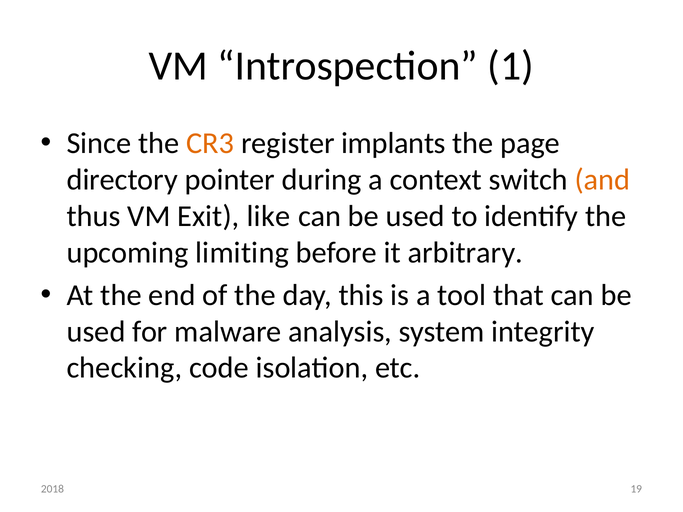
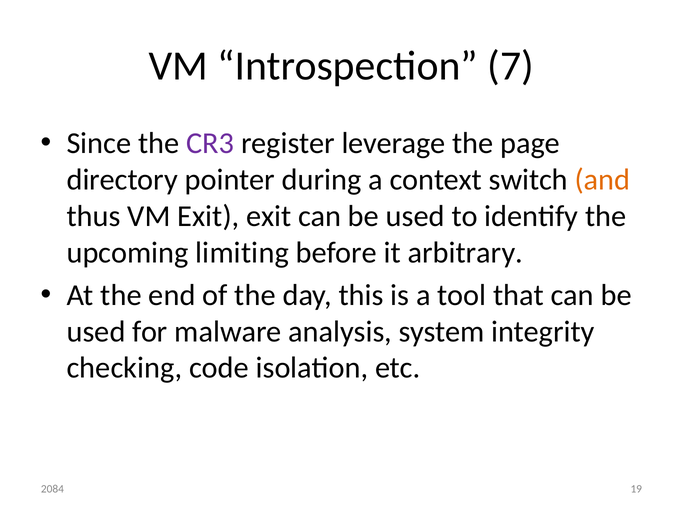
1: 1 -> 7
CR3 colour: orange -> purple
implants: implants -> leverage
Exit like: like -> exit
2018: 2018 -> 2084
